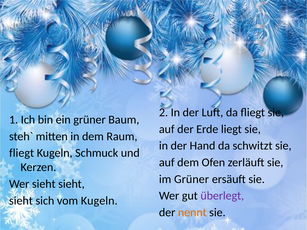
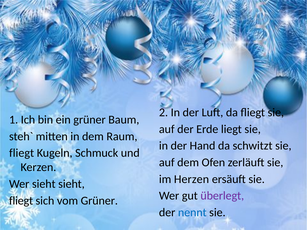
im Grüner: Grüner -> Herzen
sieht at (21, 201): sieht -> fliegt
vom Kugeln: Kugeln -> Grüner
nennt colour: orange -> blue
